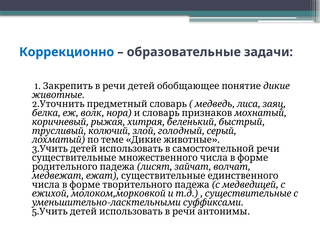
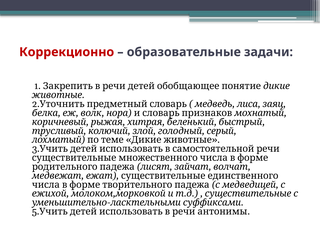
Коррекционно colour: blue -> red
